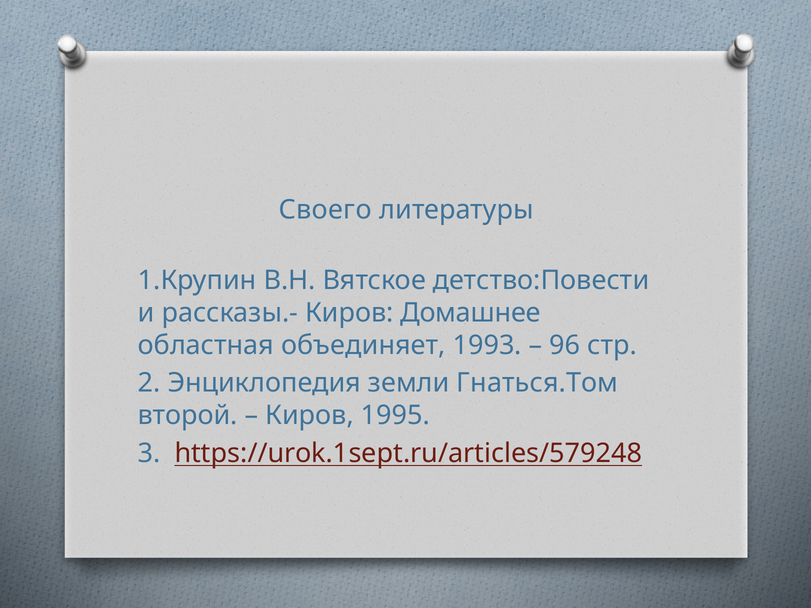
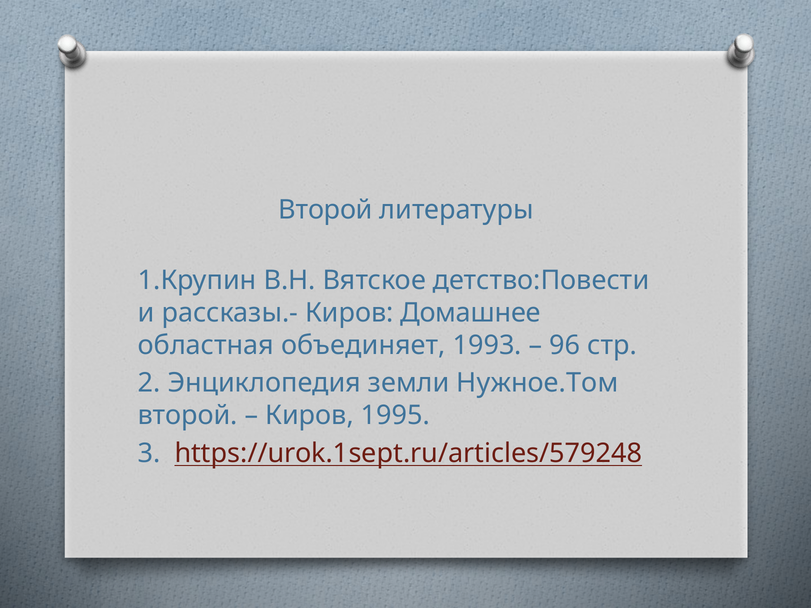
Своего at (325, 210): Своего -> Второй
Гнаться.Том: Гнаться.Том -> Нужное.Том
